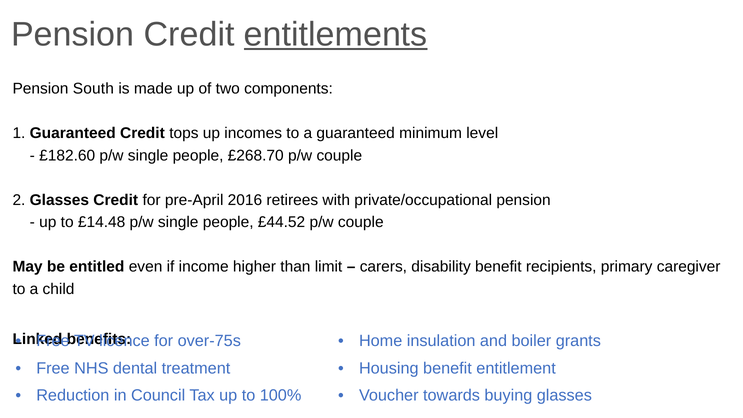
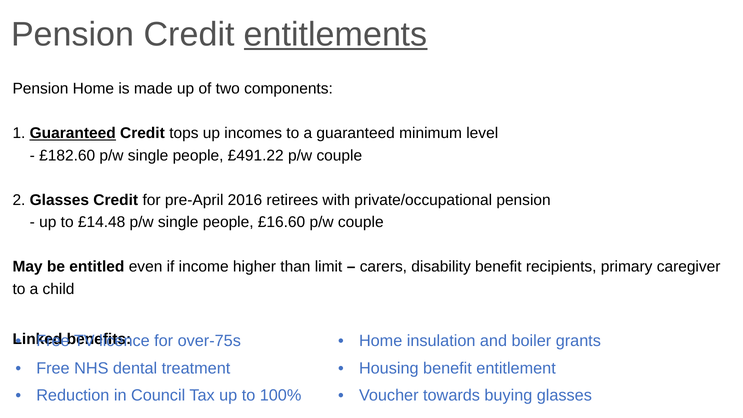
Pension South: South -> Home
Guaranteed at (73, 133) underline: none -> present
£268.70: £268.70 -> £491.22
£44.52: £44.52 -> £16.60
